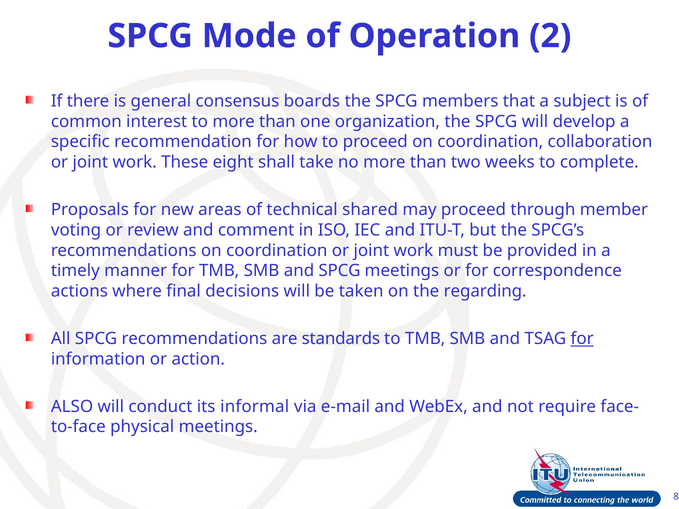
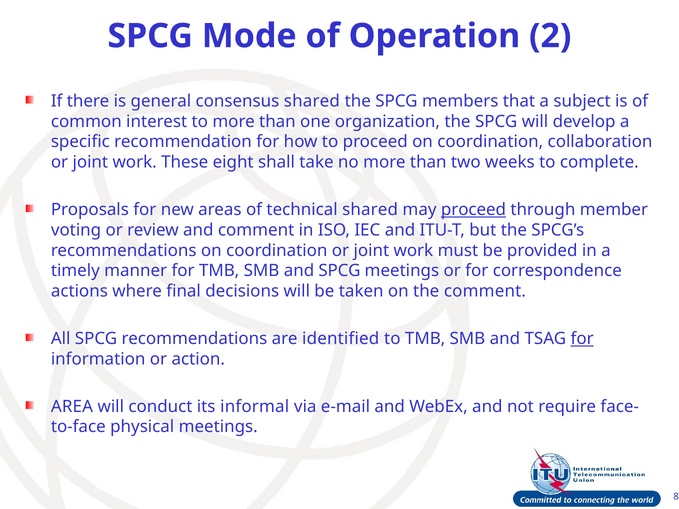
consensus boards: boards -> shared
proceed at (473, 210) underline: none -> present
the regarding: regarding -> comment
standards: standards -> identified
ALSO: ALSO -> AREA
